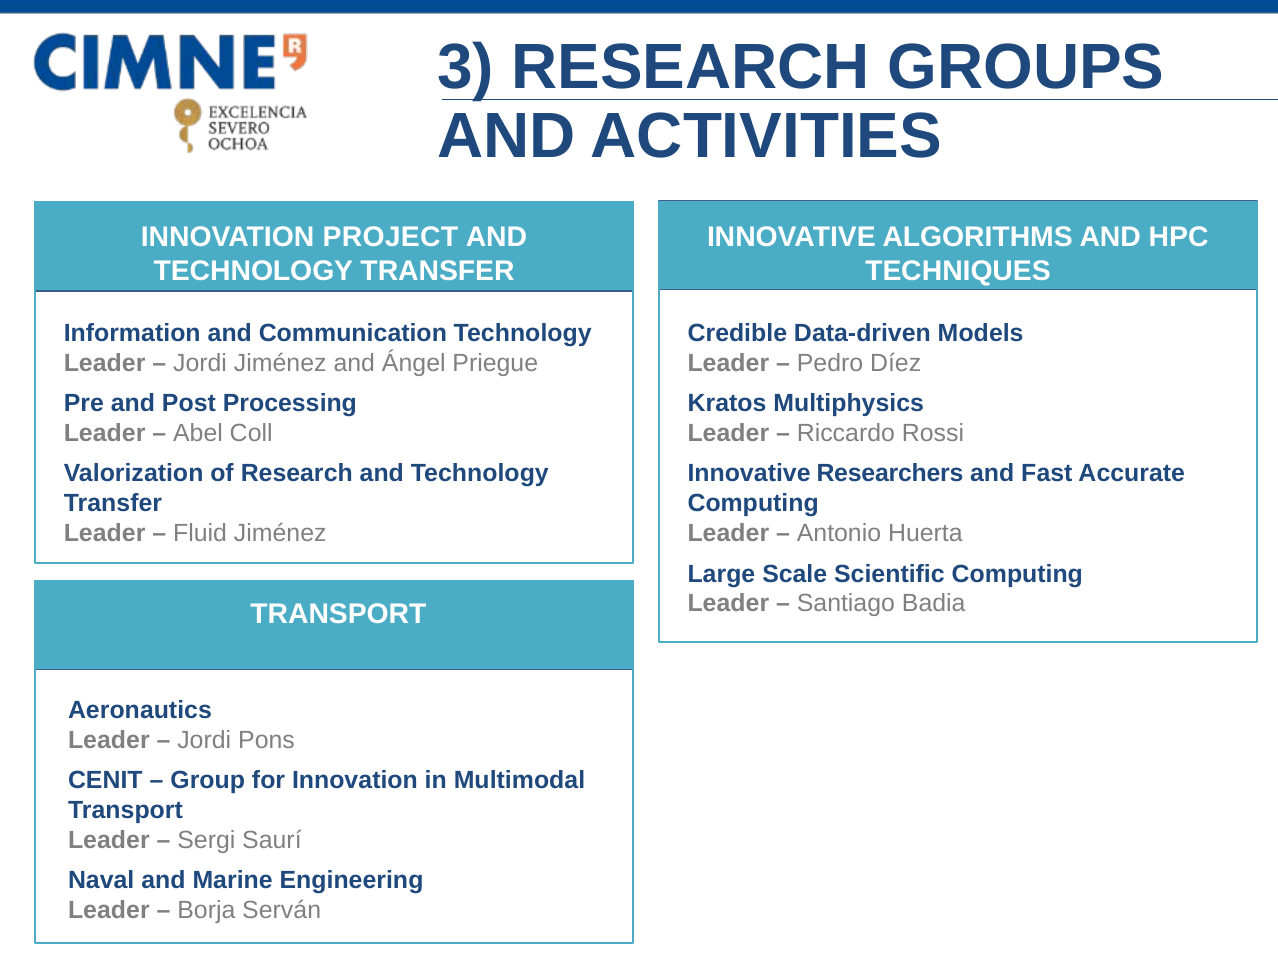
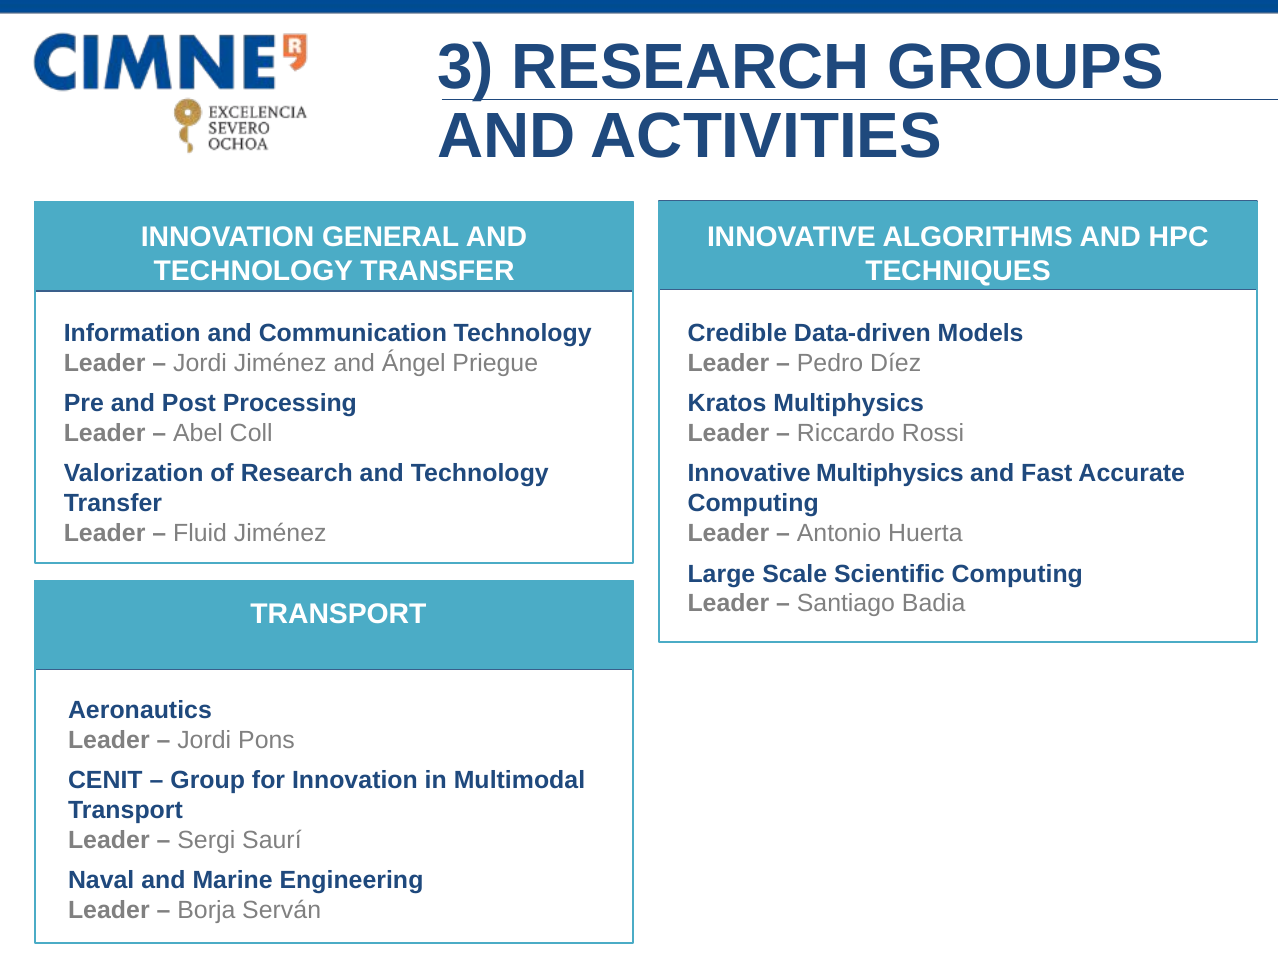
PROJECT: PROJECT -> GENERAL
Innovative Researchers: Researchers -> Multiphysics
